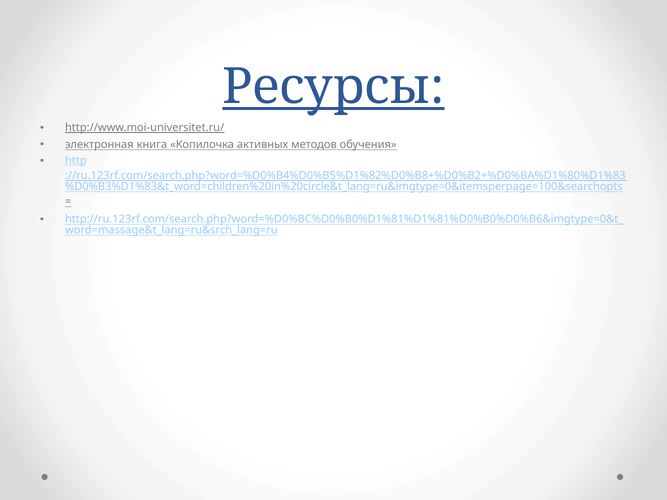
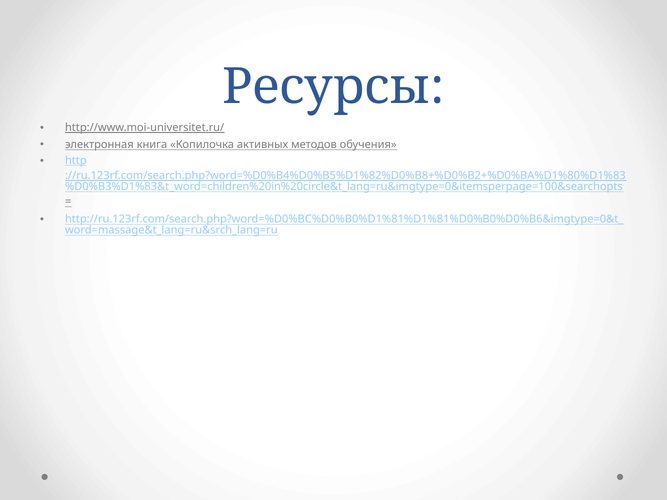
Ресурсы underline: present -> none
